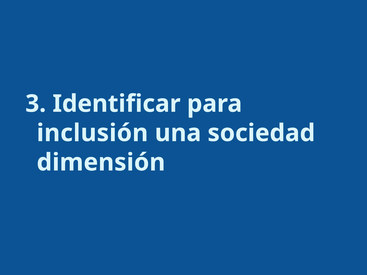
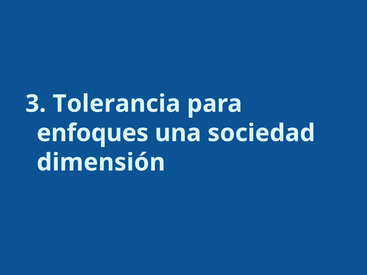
Identificar: Identificar -> Tolerancia
inclusión: inclusión -> enfoques
